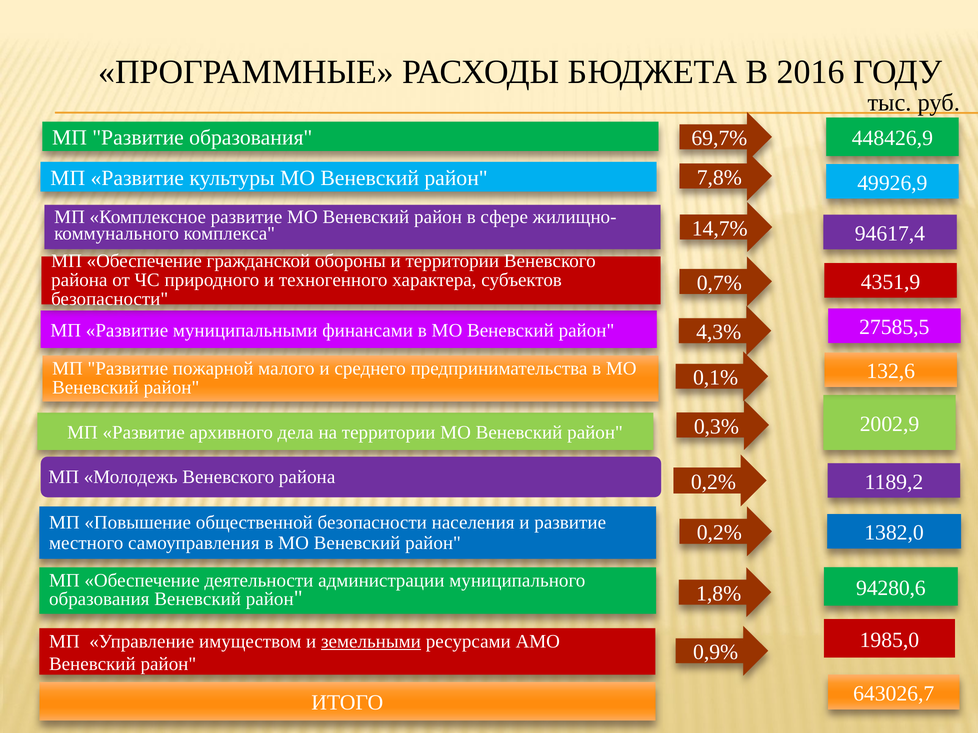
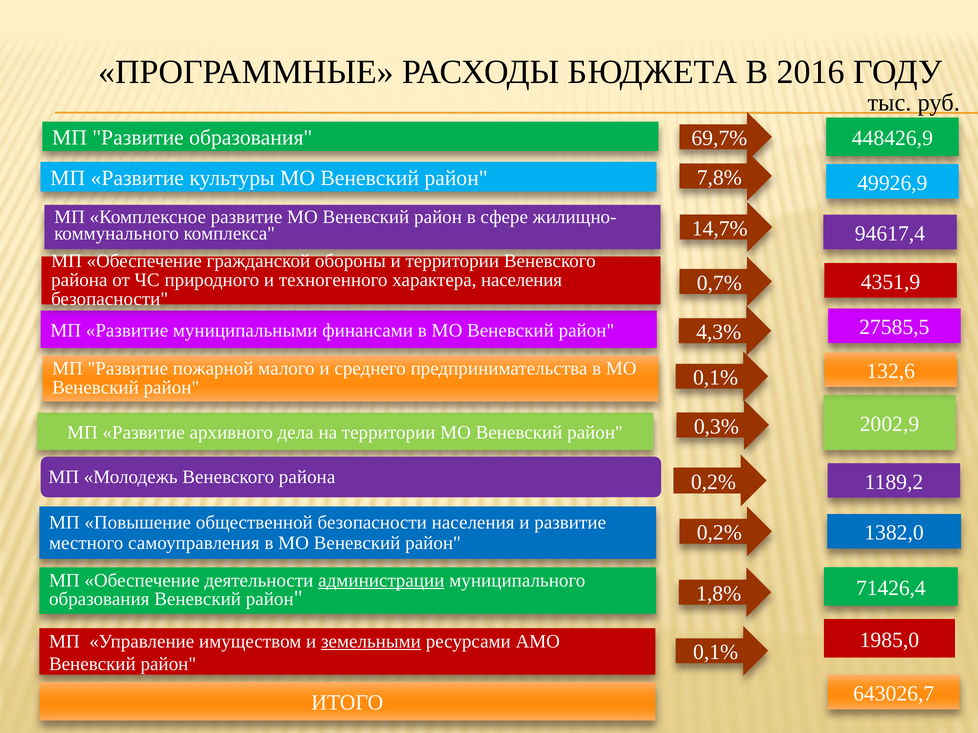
характера субъектов: субъектов -> населения
администрации underline: none -> present
94280,6: 94280,6 -> 71426,4
0,9% at (716, 653): 0,9% -> 0,1%
